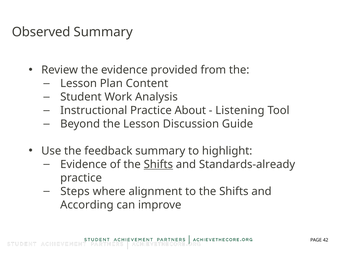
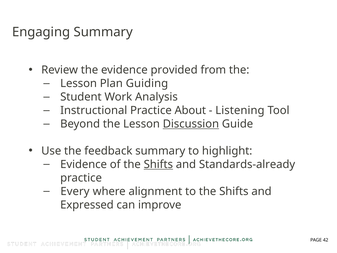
Observed: Observed -> Engaging
Content: Content -> Guiding
Discussion underline: none -> present
Steps: Steps -> Every
According: According -> Expressed
